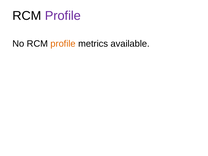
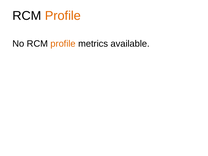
Profile at (63, 16) colour: purple -> orange
